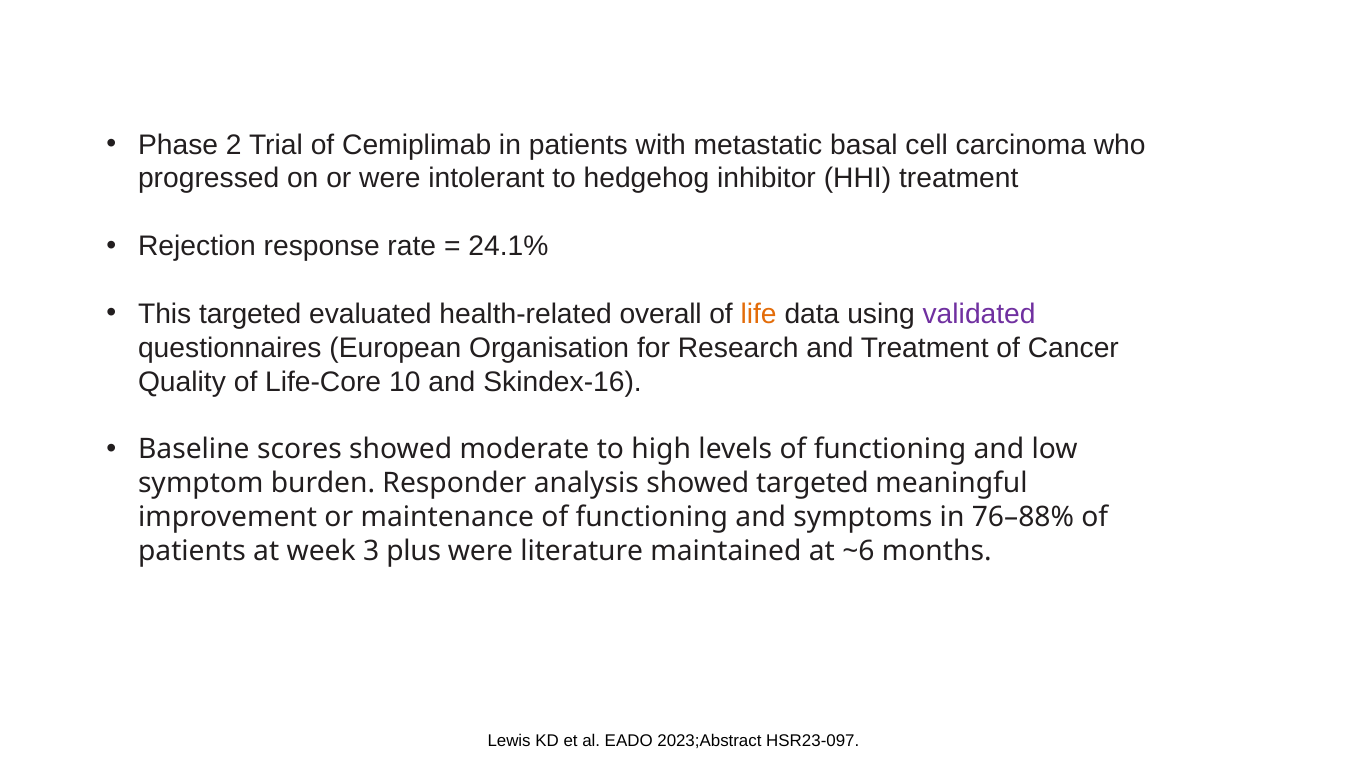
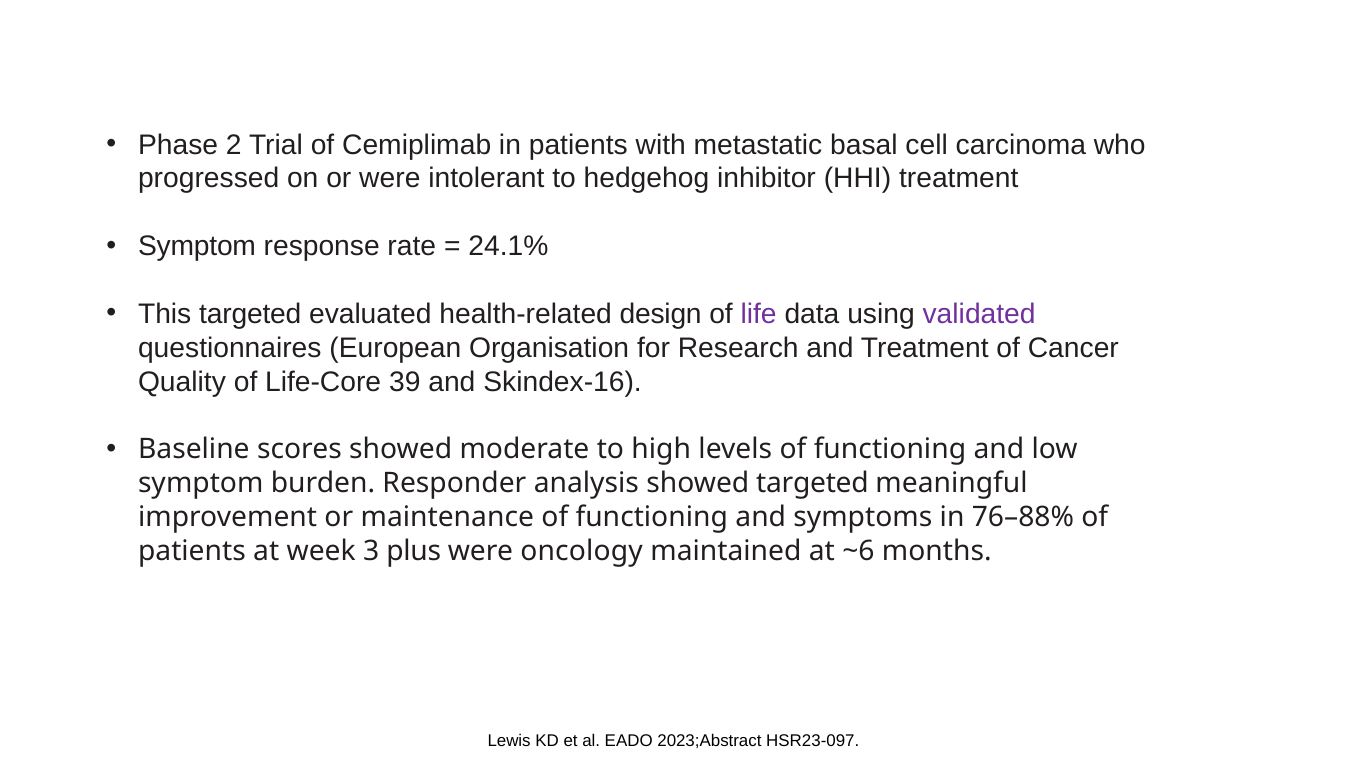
Rejection at (197, 246): Rejection -> Symptom
overall: overall -> design
life colour: orange -> purple
10: 10 -> 39
literature: literature -> oncology
